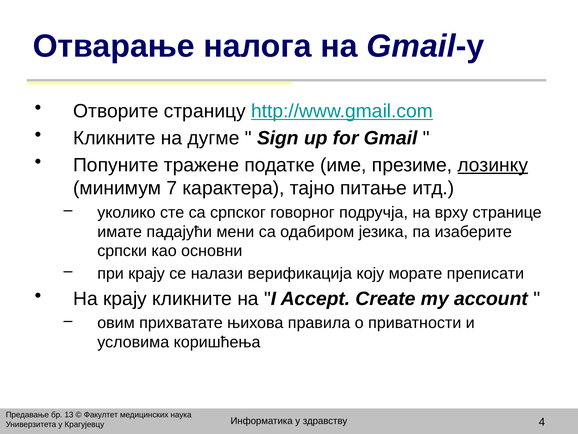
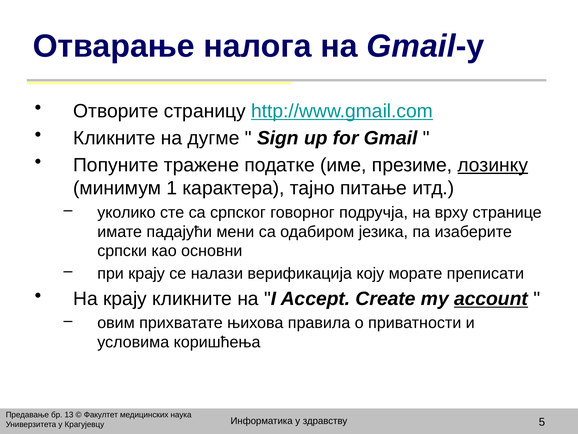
7: 7 -> 1
account underline: none -> present
4: 4 -> 5
